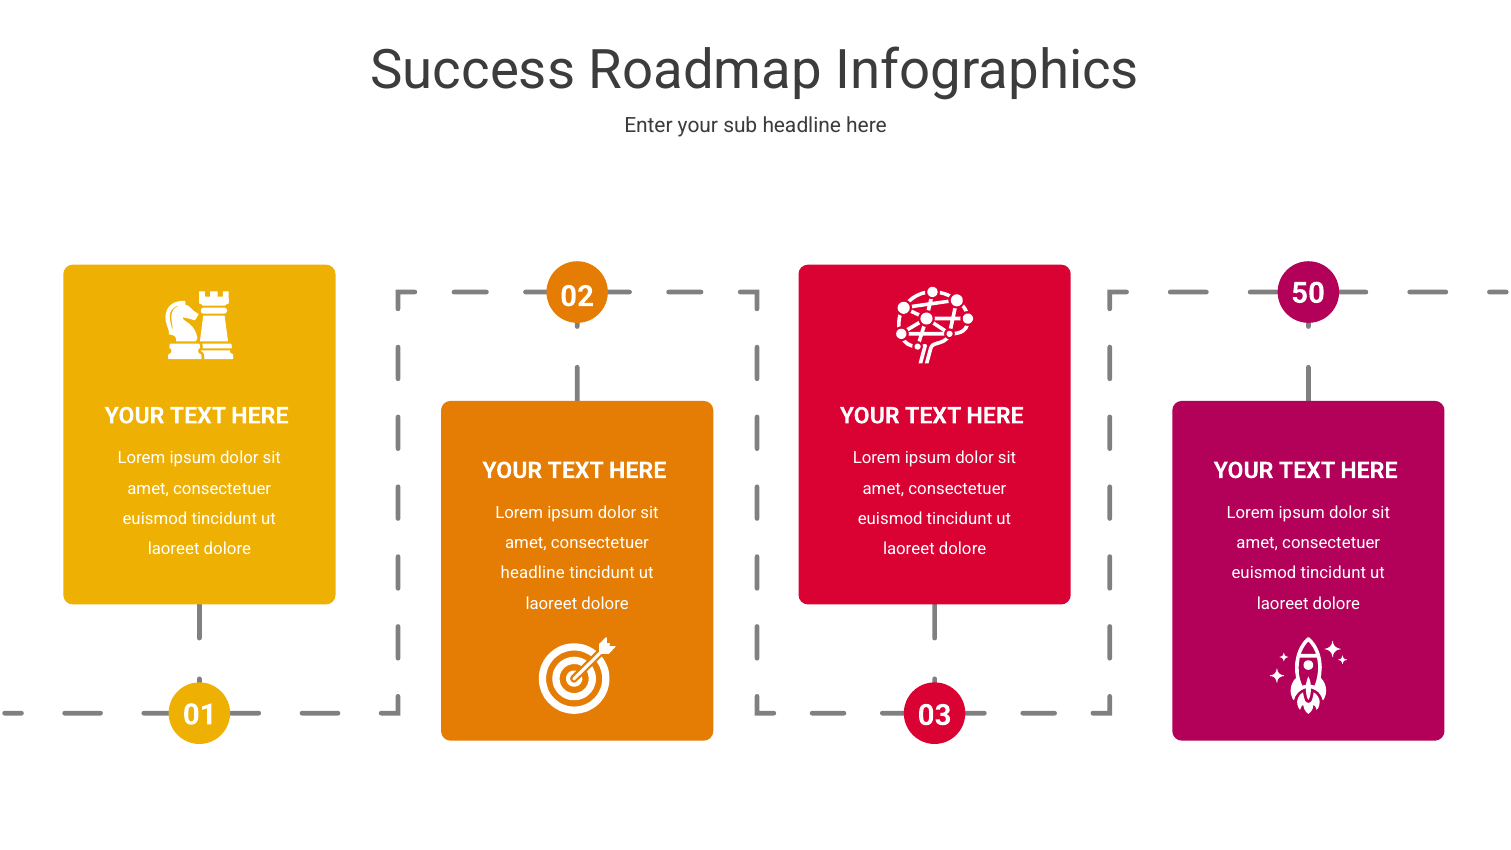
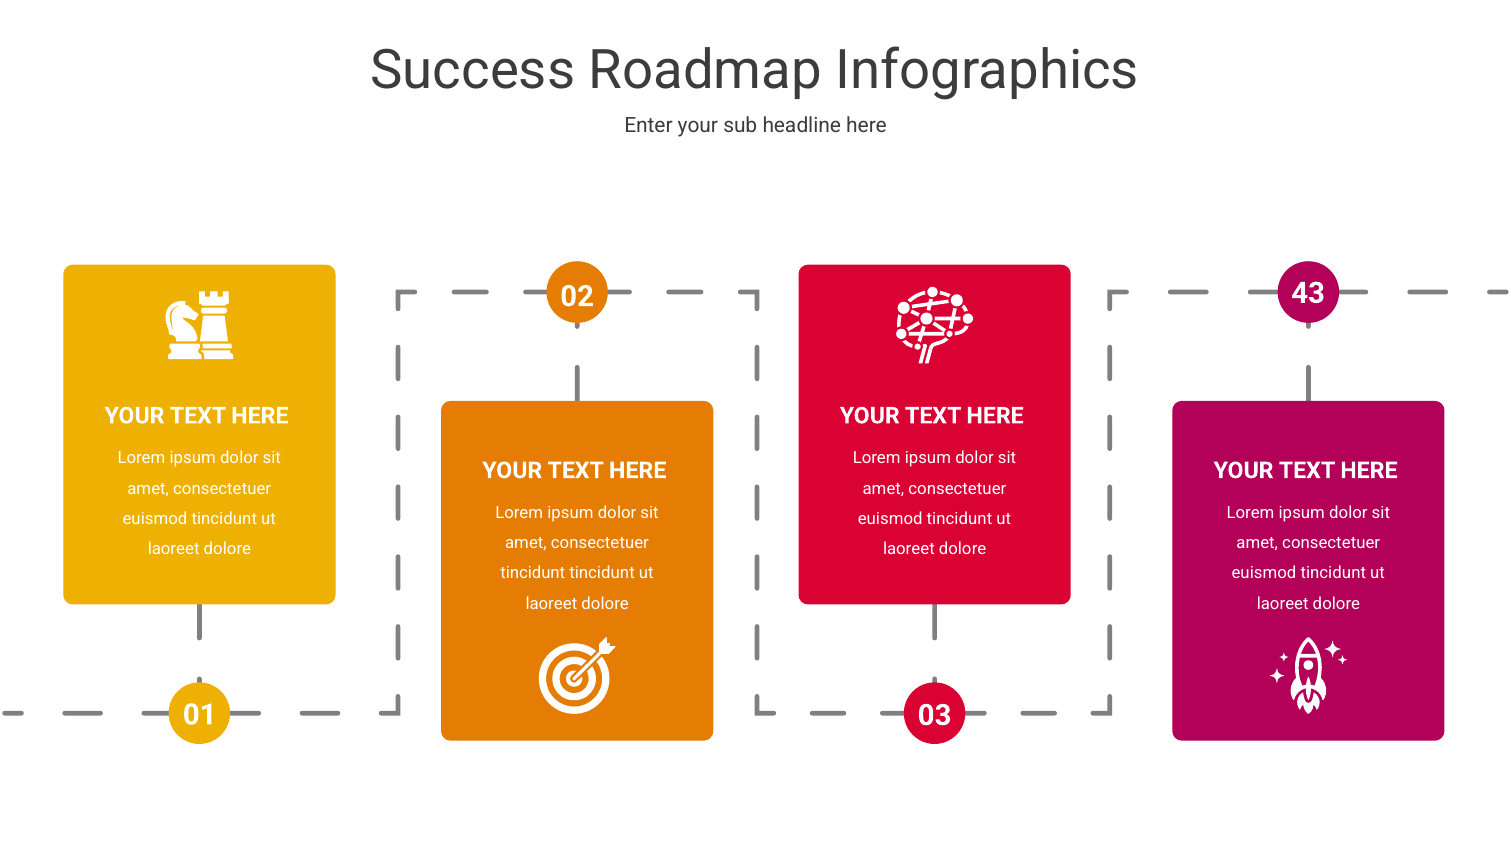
50: 50 -> 43
headline at (533, 573): headline -> tincidunt
